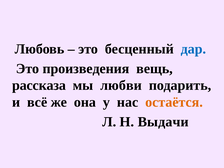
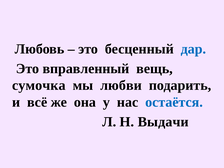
произведения: произведения -> вправленный
рассказа: рассказа -> сумочка
остаётся colour: orange -> blue
